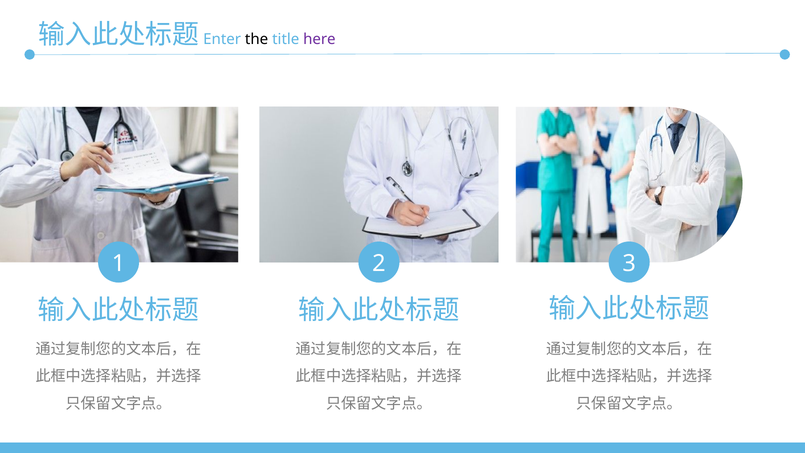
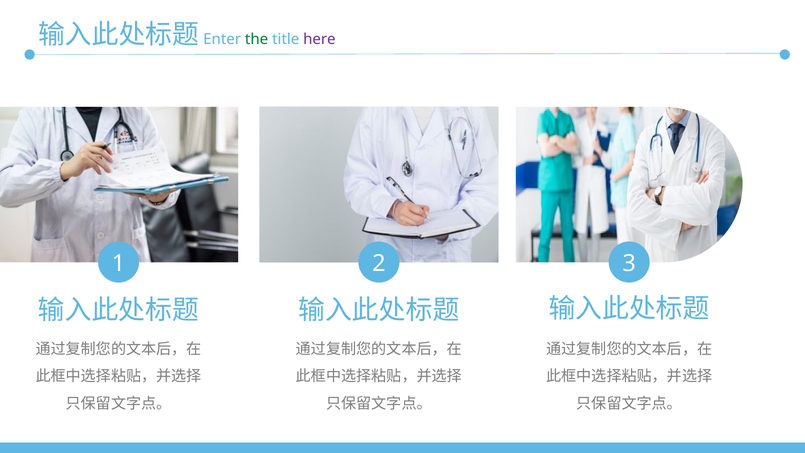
the colour: black -> green
